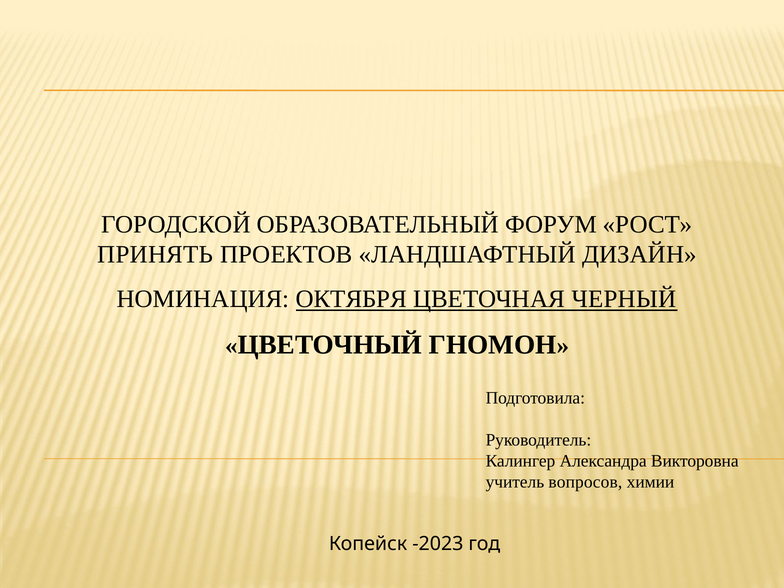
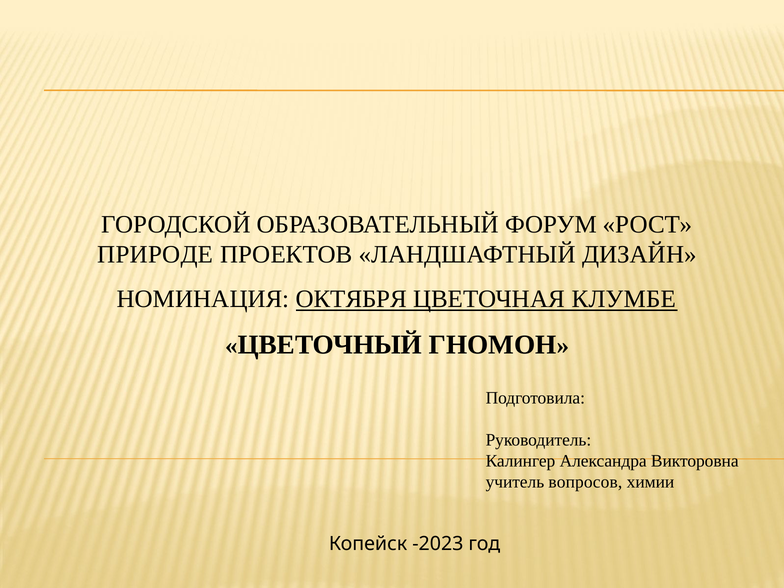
ПРИНЯТЬ: ПРИНЯТЬ -> ПРИРОДЕ
ЧЕРНЫЙ: ЧЕРНЫЙ -> КЛУМБЕ
